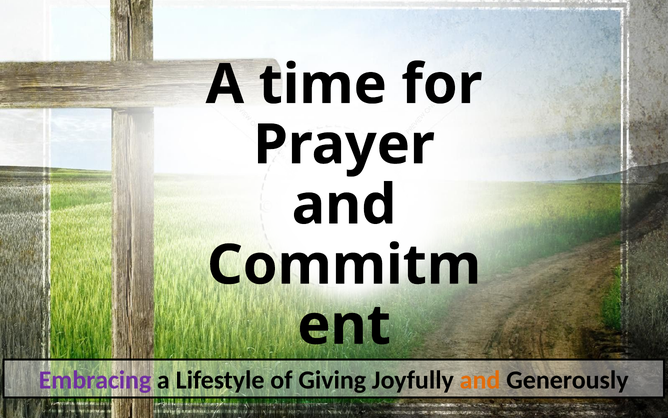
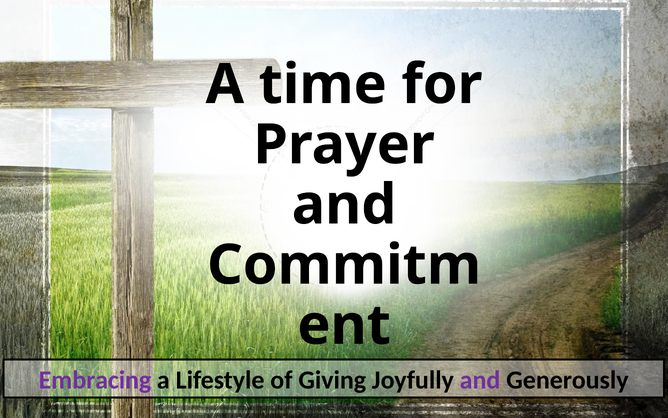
and at (480, 380) colour: orange -> purple
